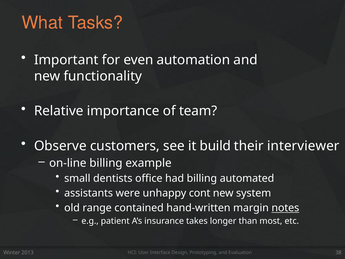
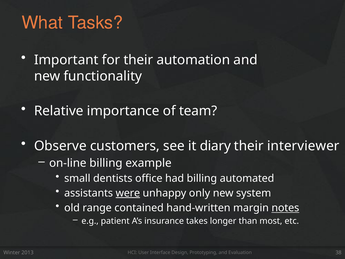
for even: even -> their
build: build -> diary
were underline: none -> present
cont: cont -> only
